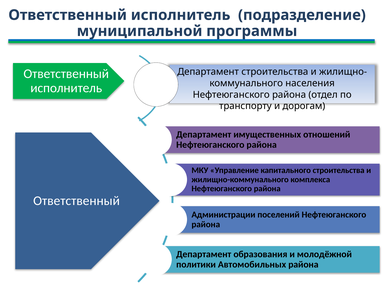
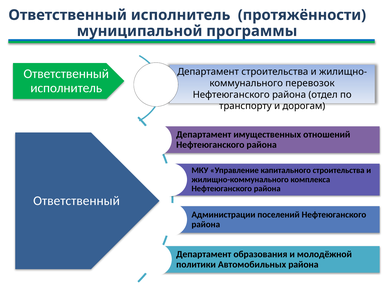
подразделение: подразделение -> протяжённости
населения: населения -> перевозок
